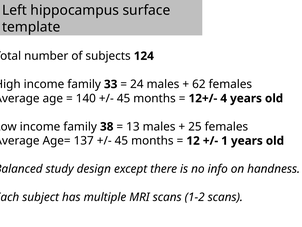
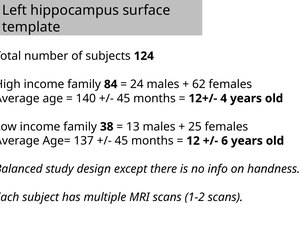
33: 33 -> 84
1: 1 -> 6
